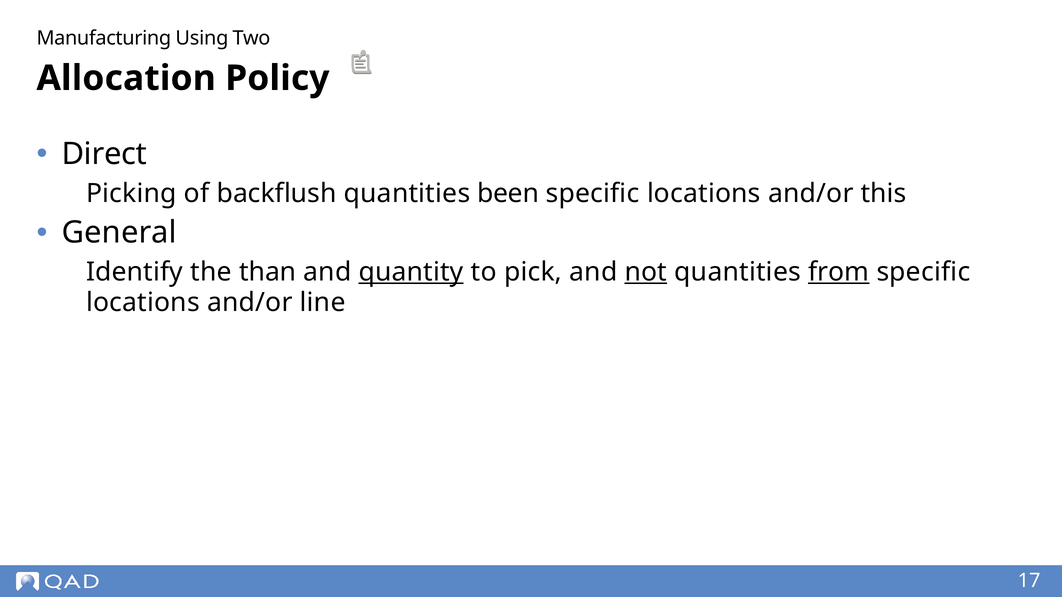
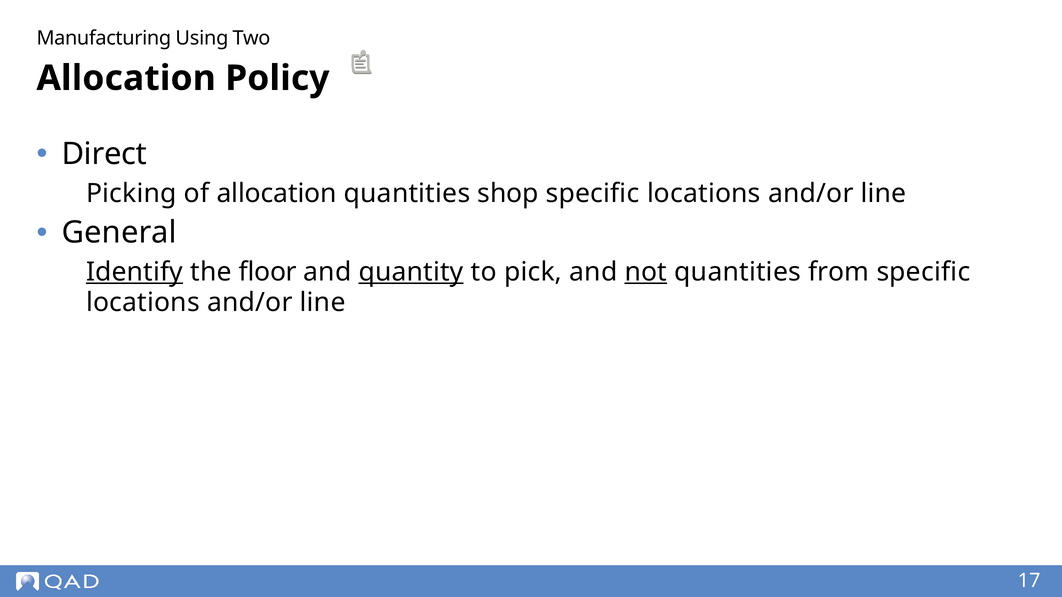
of backflush: backflush -> allocation
been: been -> shop
this at (884, 193): this -> line
Identify underline: none -> present
than: than -> floor
from underline: present -> none
